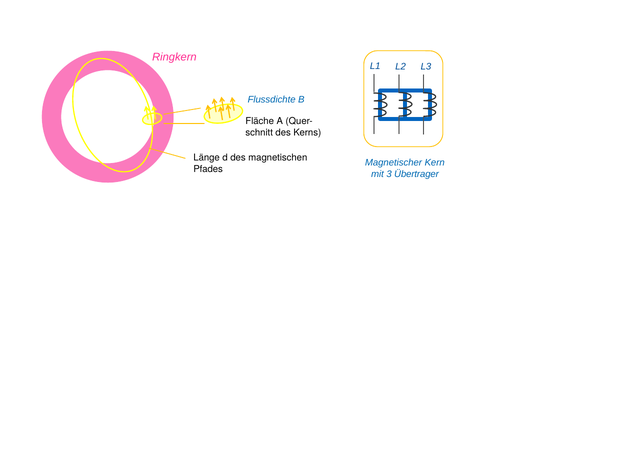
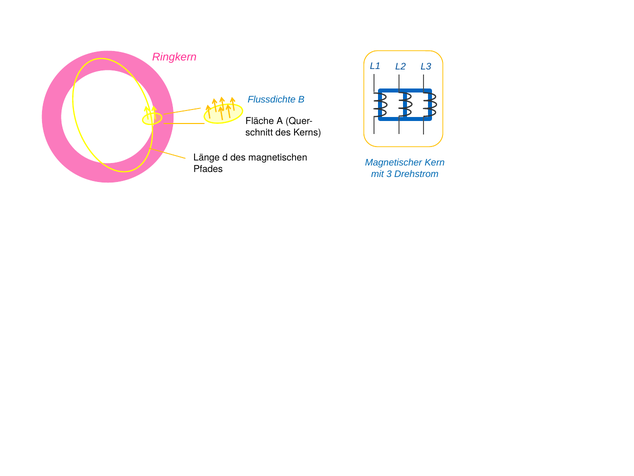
Übertrager: Übertrager -> Drehstrom
